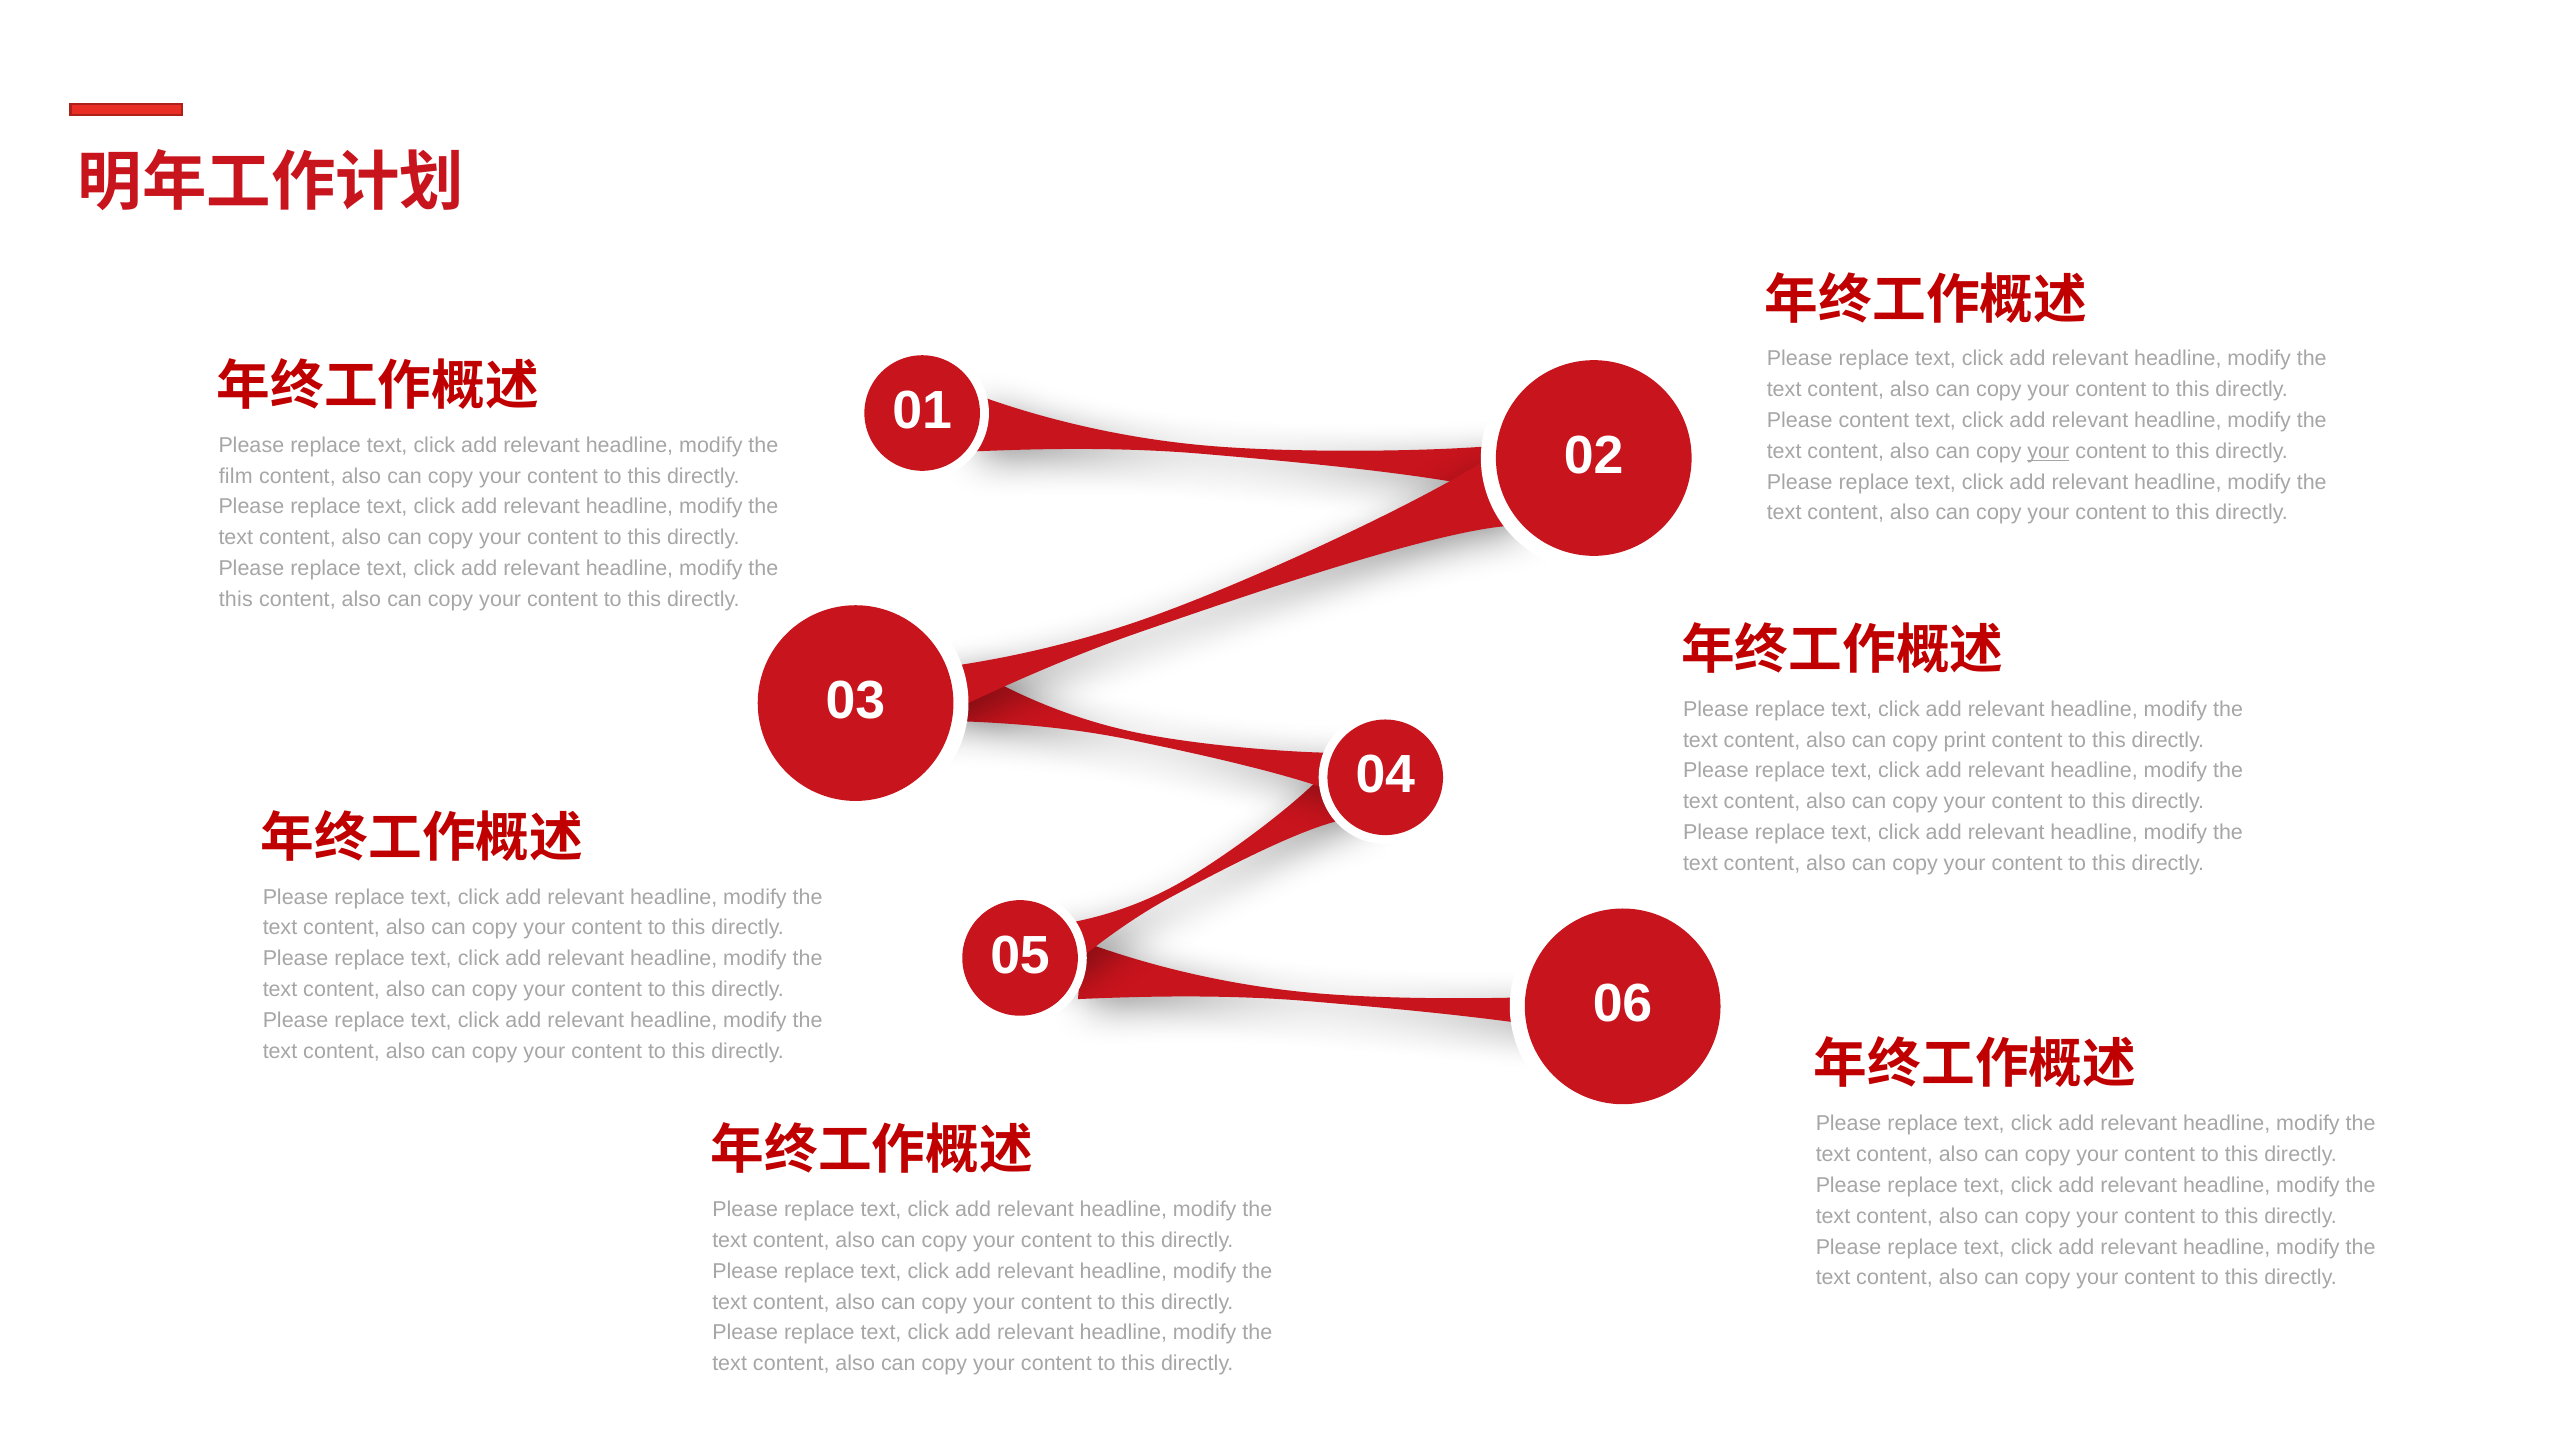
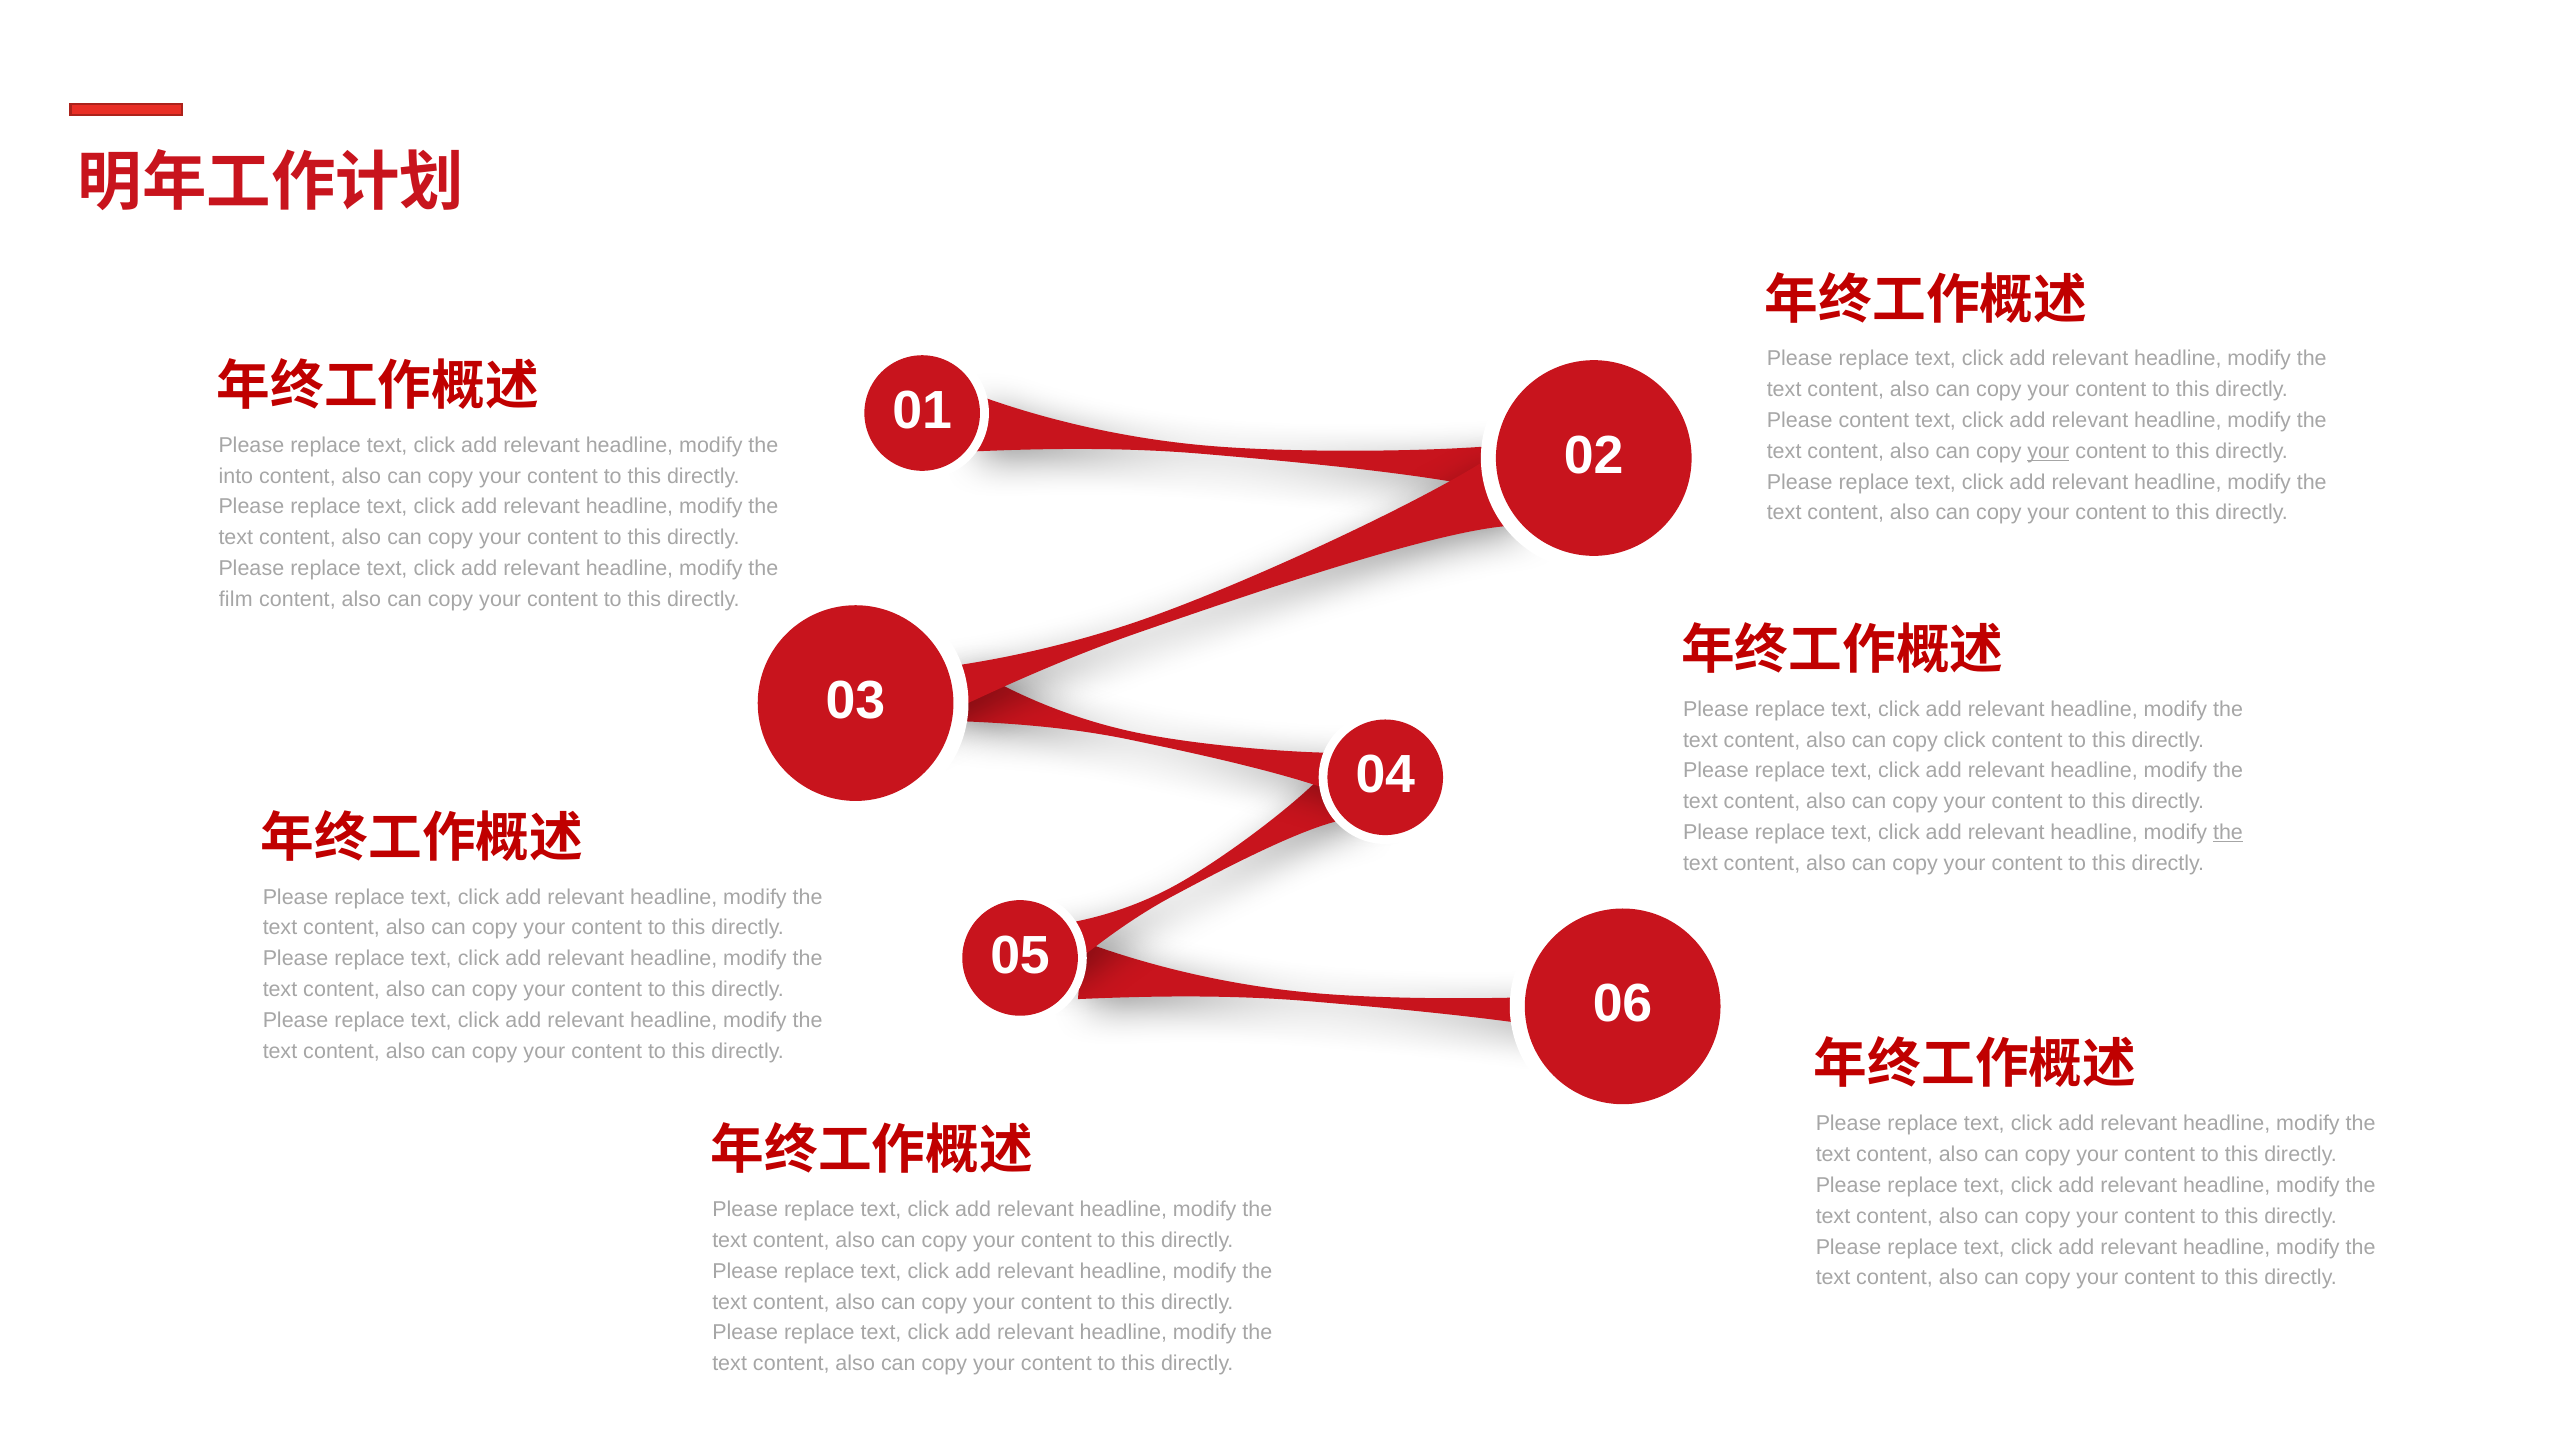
film: film -> into
this at (236, 599): this -> film
copy print: print -> click
the at (2228, 832) underline: none -> present
